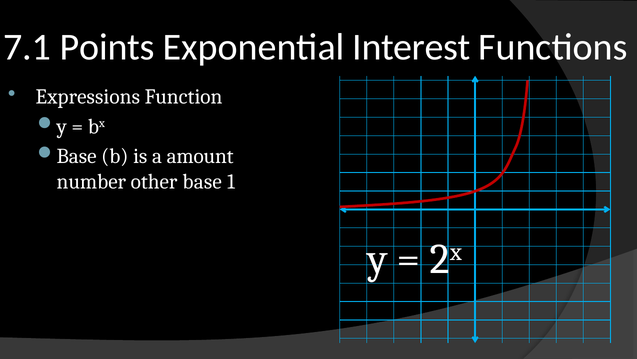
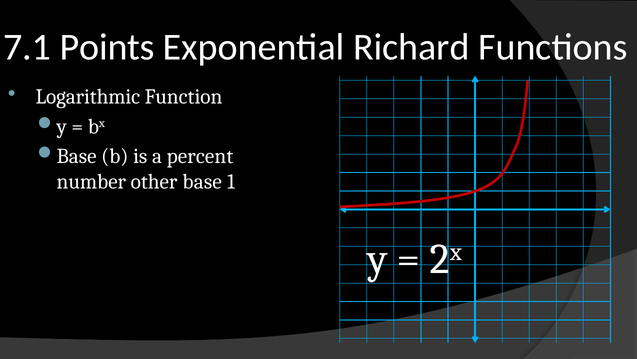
Interest: Interest -> Richard
Expressions: Expressions -> Logarithmic
amount: amount -> percent
